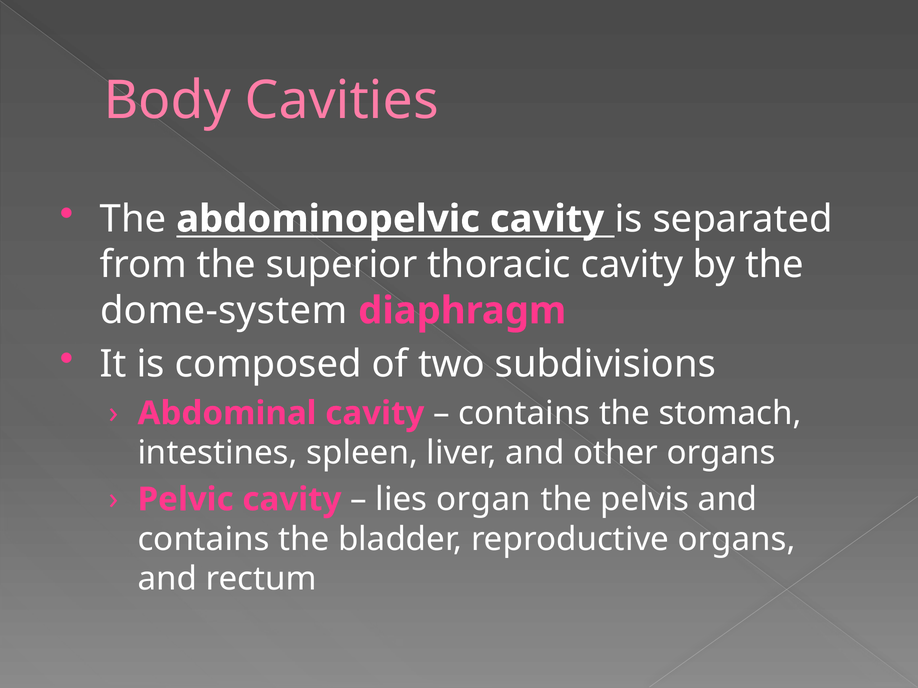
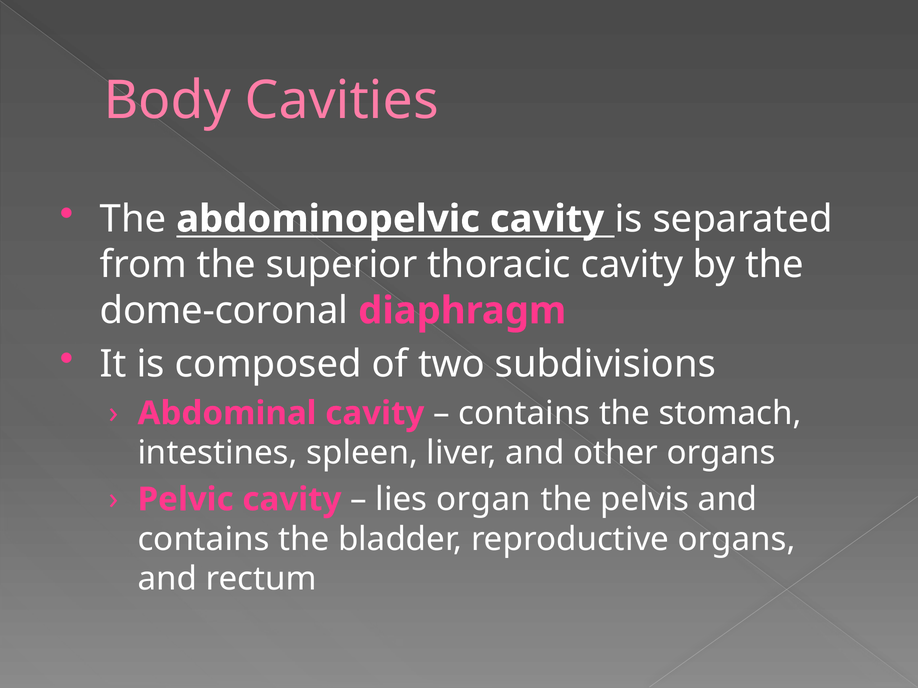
dome-system: dome-system -> dome-coronal
